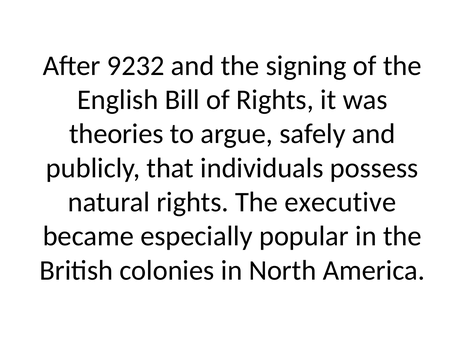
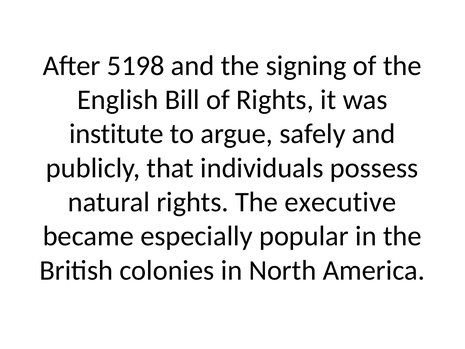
9232: 9232 -> 5198
theories: theories -> institute
